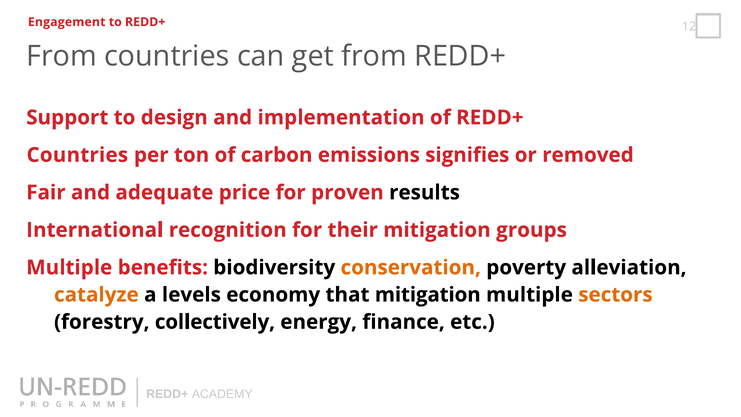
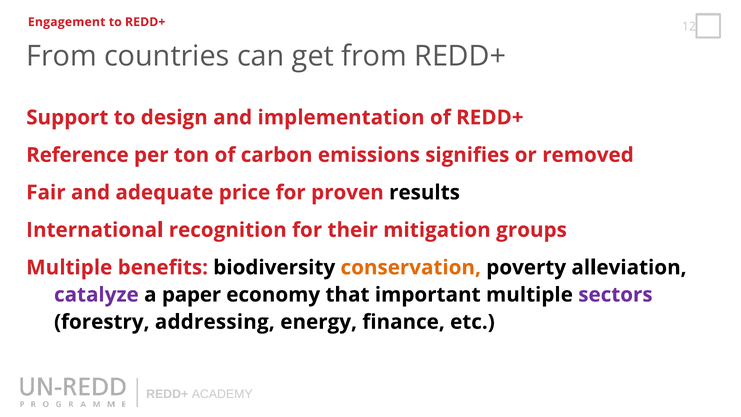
Countries at (77, 155): Countries -> Reference
catalyze colour: orange -> purple
levels: levels -> paper
that mitigation: mitigation -> important
sectors colour: orange -> purple
collectively: collectively -> addressing
